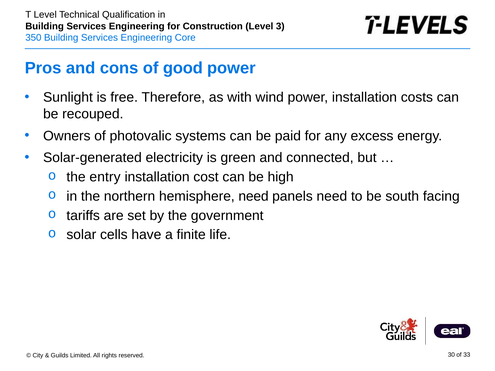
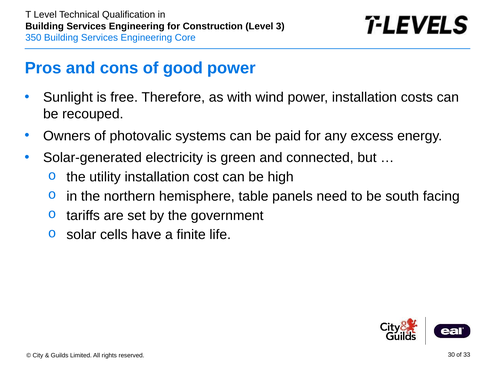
entry: entry -> utility
hemisphere need: need -> table
